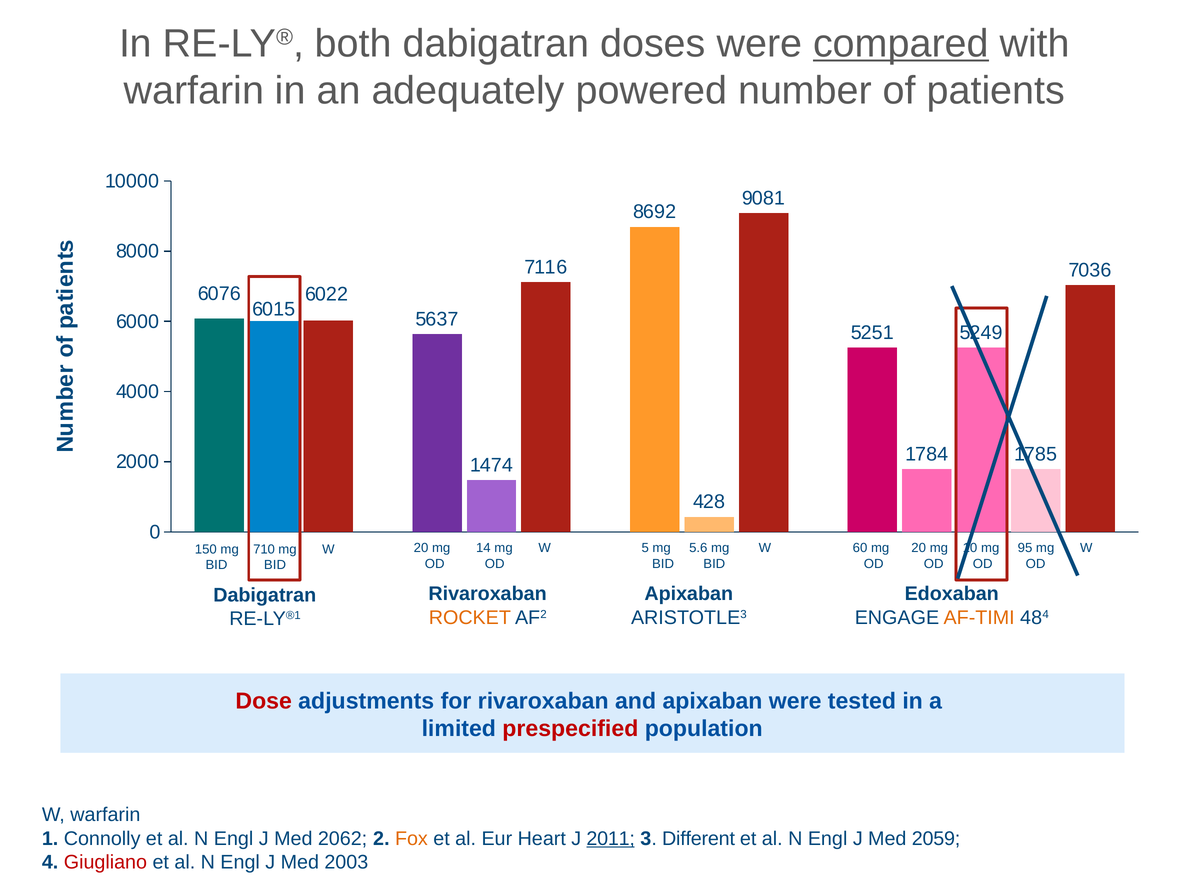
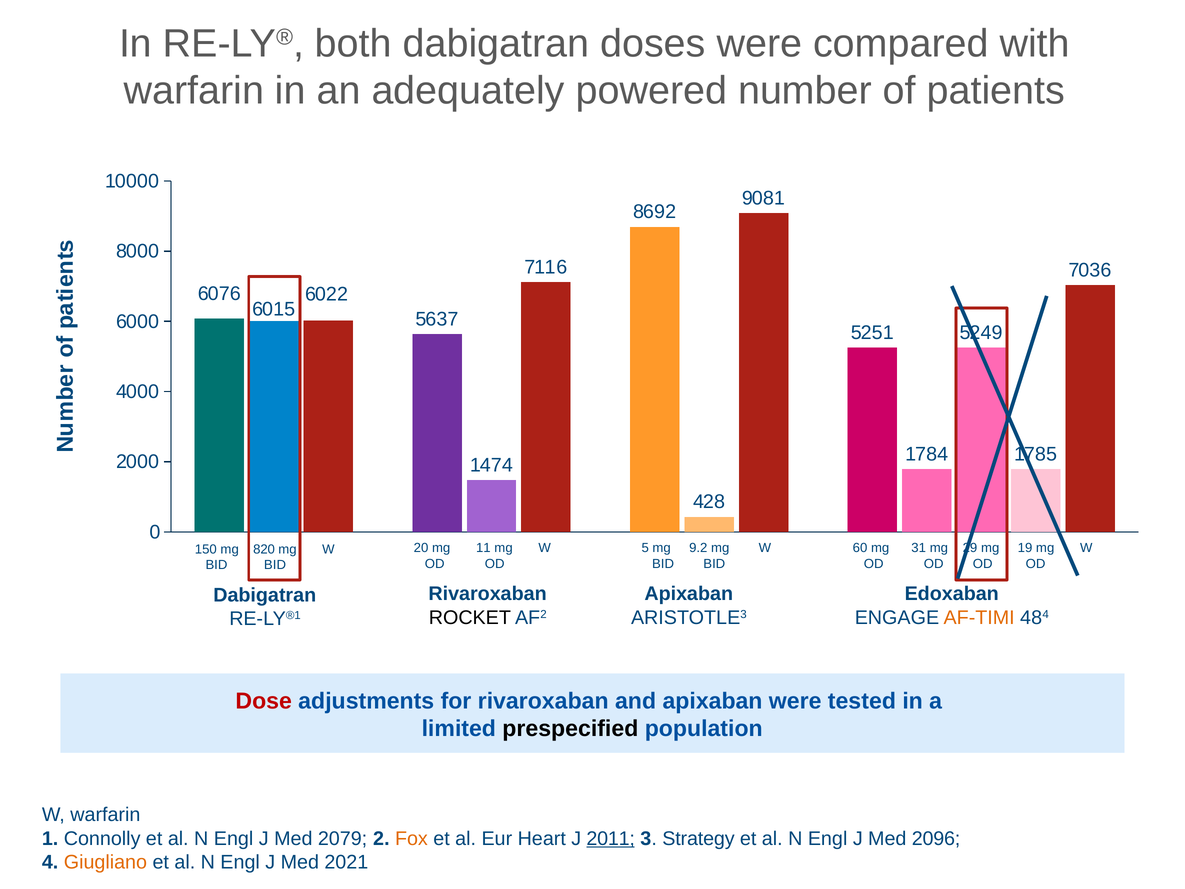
compared underline: present -> none
14: 14 -> 11
5.6: 5.6 -> 9.2
mg 20: 20 -> 31
10: 10 -> 29
95: 95 -> 19
710: 710 -> 820
ROCKET colour: orange -> black
prespecified colour: red -> black
2062: 2062 -> 2079
Different: Different -> Strategy
2059: 2059 -> 2096
Giugliano colour: red -> orange
2003: 2003 -> 2021
